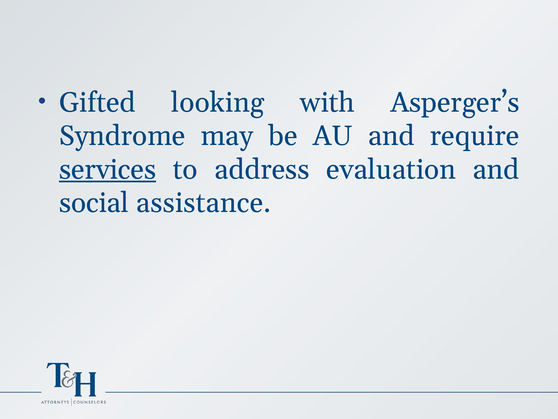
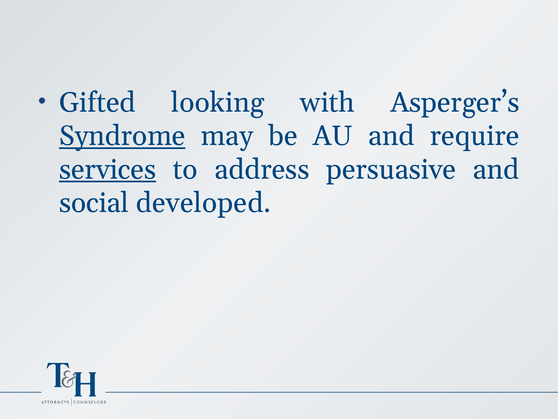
Syndrome underline: none -> present
evaluation: evaluation -> persuasive
assistance: assistance -> developed
